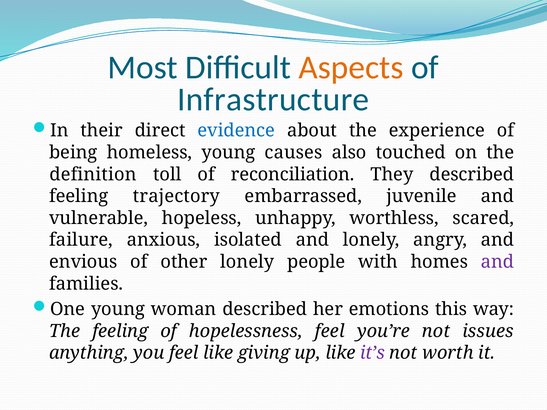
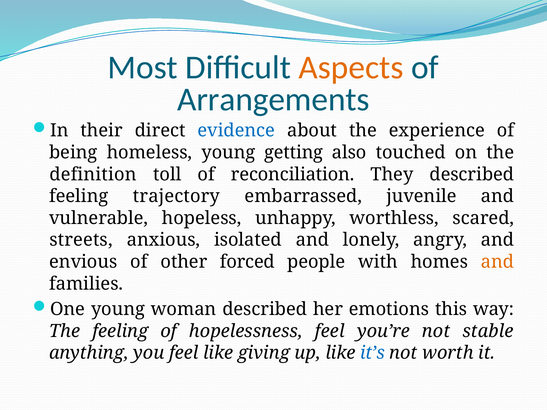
Infrastructure: Infrastructure -> Arrangements
causes: causes -> getting
failure: failure -> streets
other lonely: lonely -> forced
and at (498, 262) colour: purple -> orange
issues: issues -> stable
it’s colour: purple -> blue
